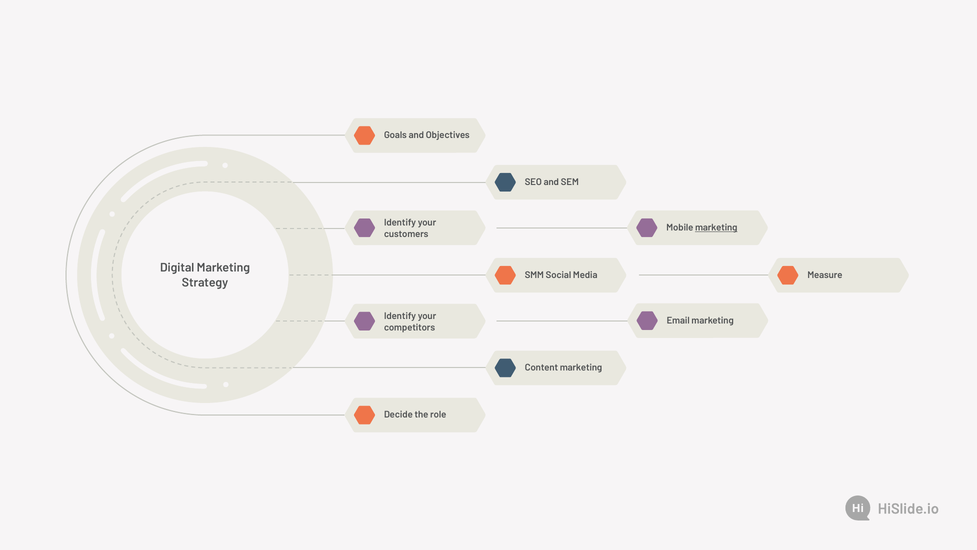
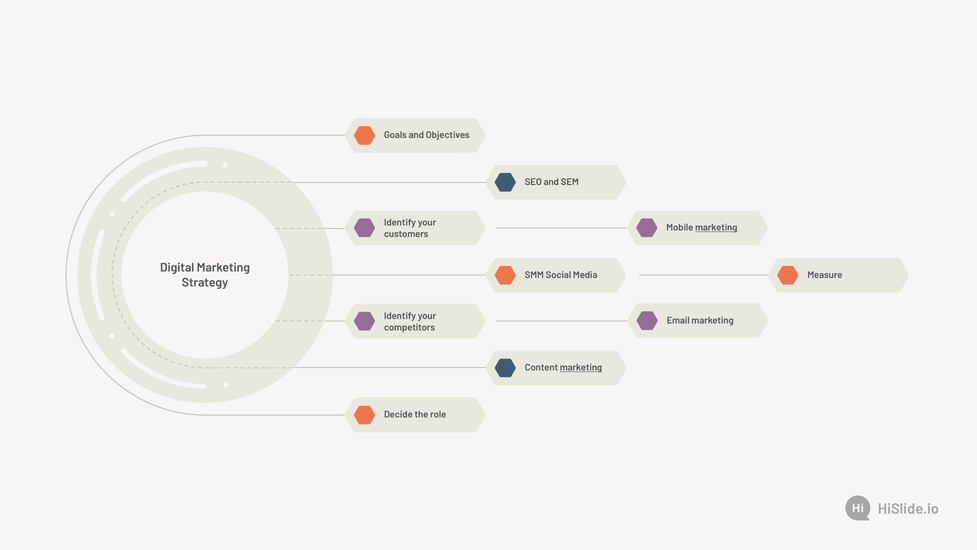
marketing at (581, 367) underline: none -> present
